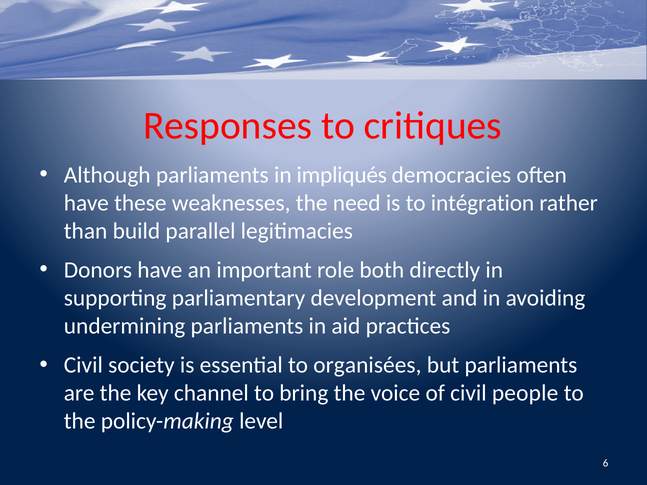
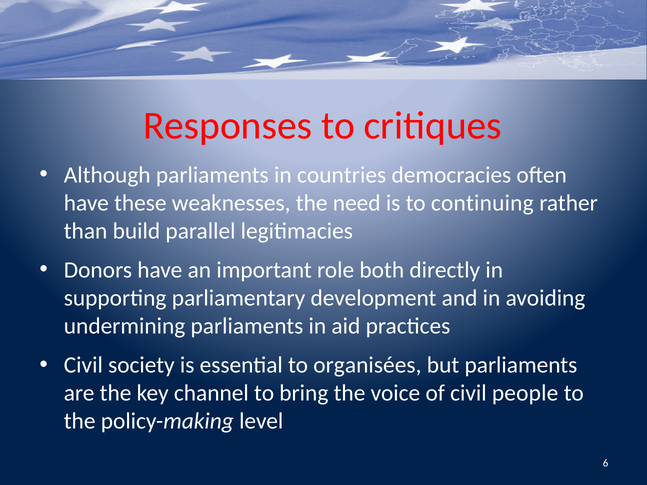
impliqués: impliqués -> countries
intégration: intégration -> continuing
